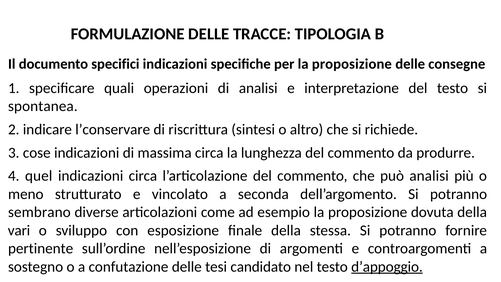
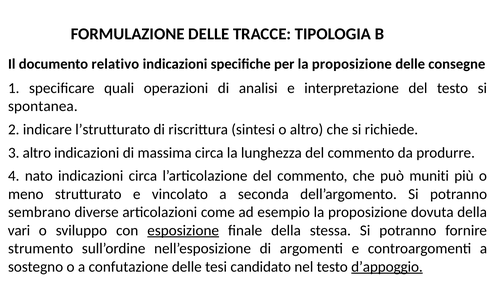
specifici: specifici -> relativo
l’conservare: l’conservare -> l’strutturato
3 cose: cose -> altro
quel: quel -> nato
può analisi: analisi -> muniti
esposizione underline: none -> present
pertinente: pertinente -> strumento
